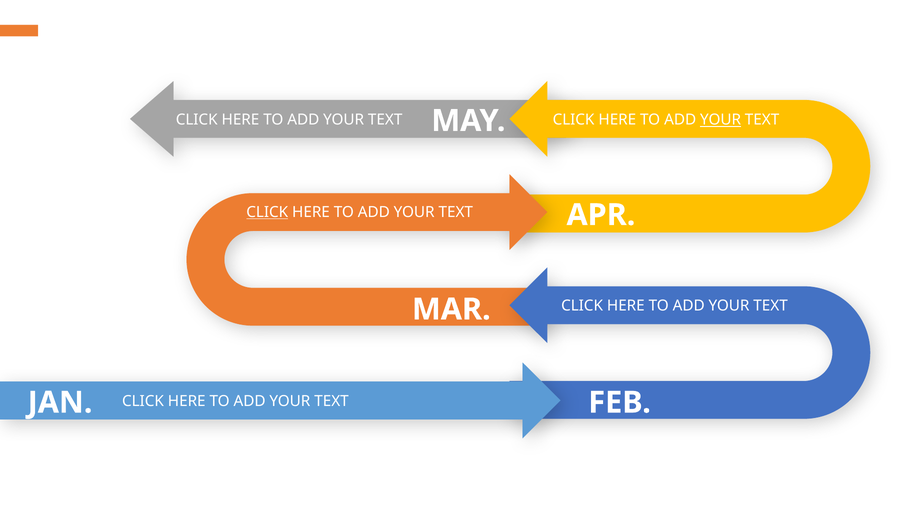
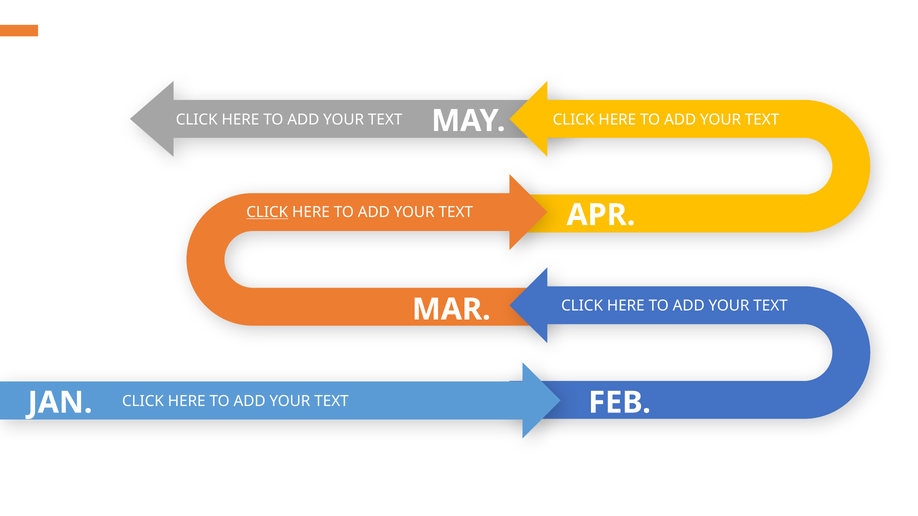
YOUR at (721, 120) underline: present -> none
